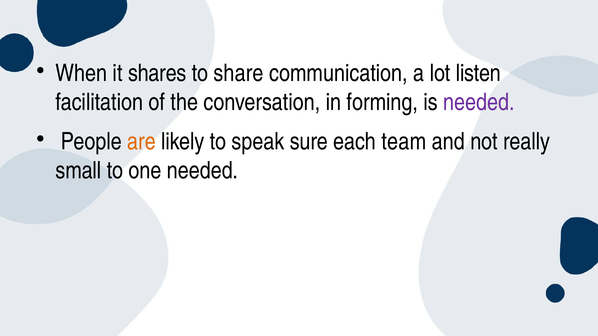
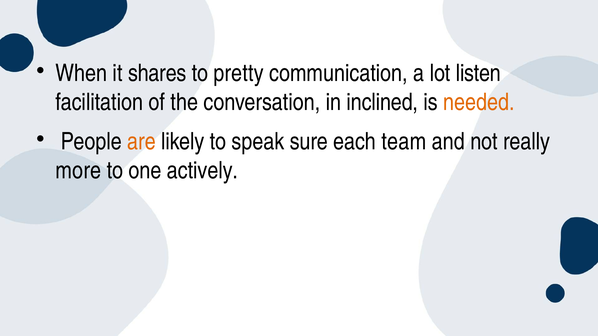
share: share -> pretty
forming: forming -> inclined
needed at (479, 102) colour: purple -> orange
small: small -> more
one needed: needed -> actively
